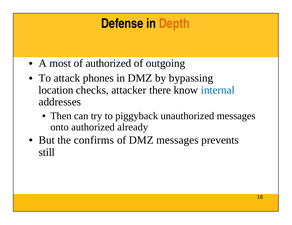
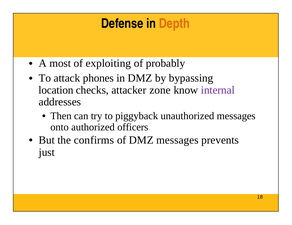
of authorized: authorized -> exploiting
outgoing: outgoing -> probably
there: there -> zone
internal colour: blue -> purple
already: already -> officers
still: still -> just
